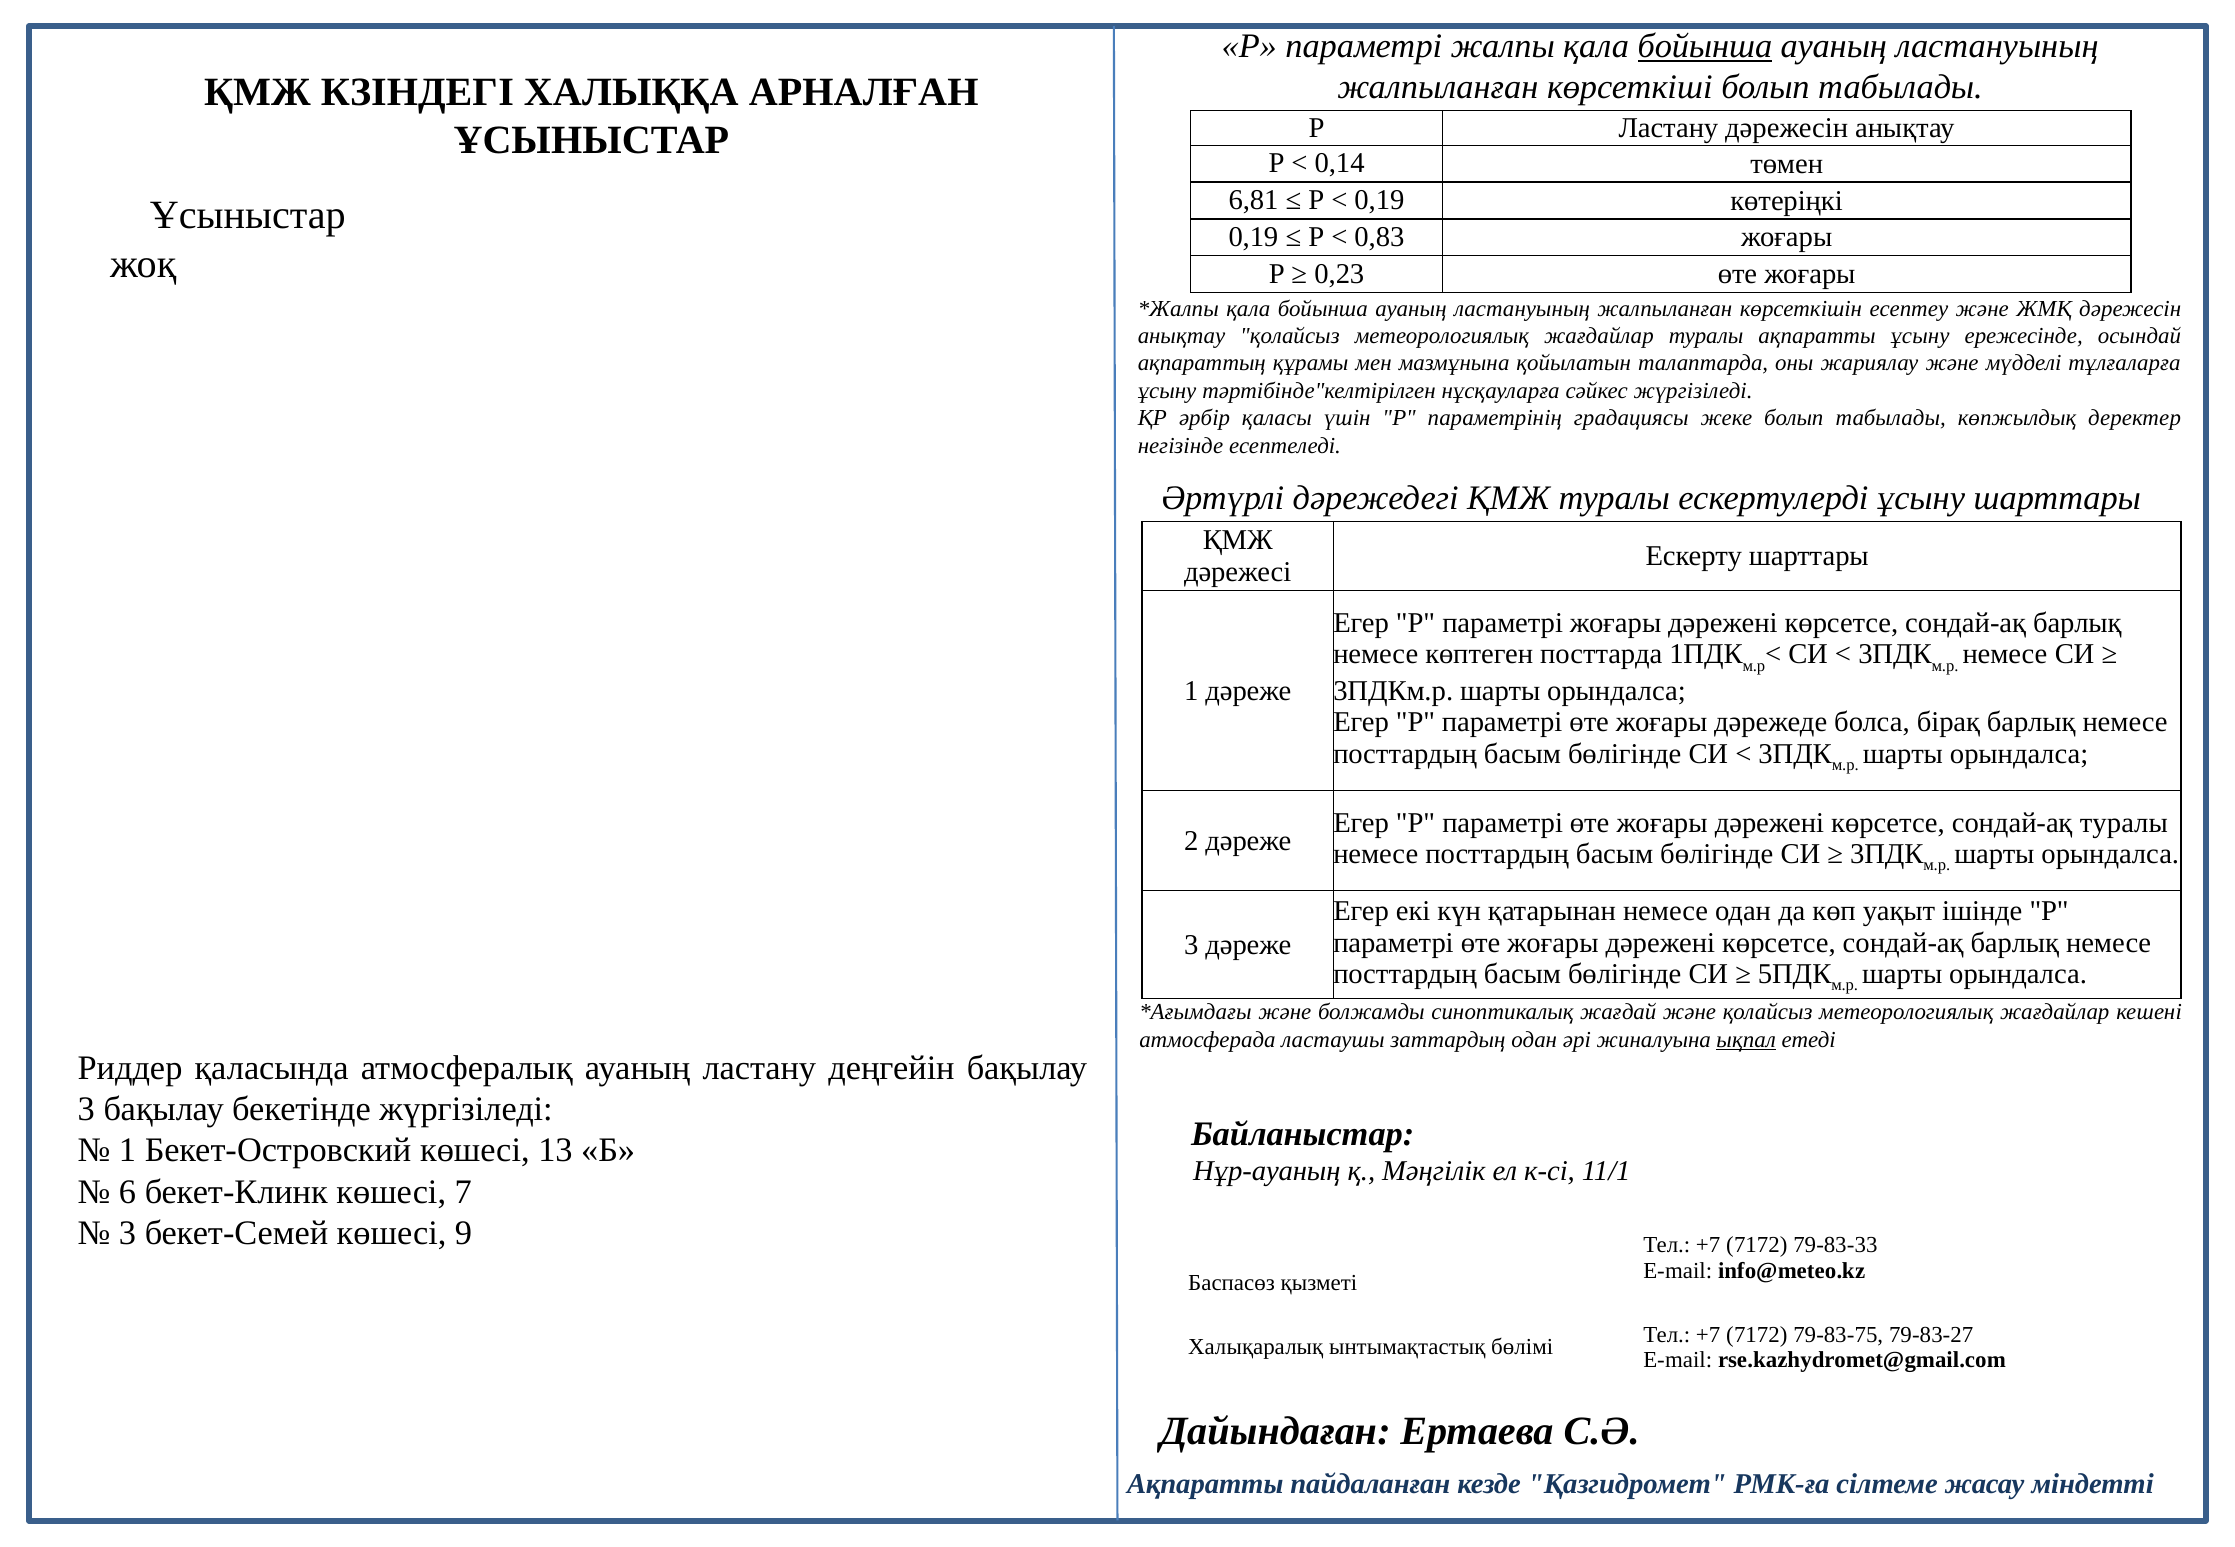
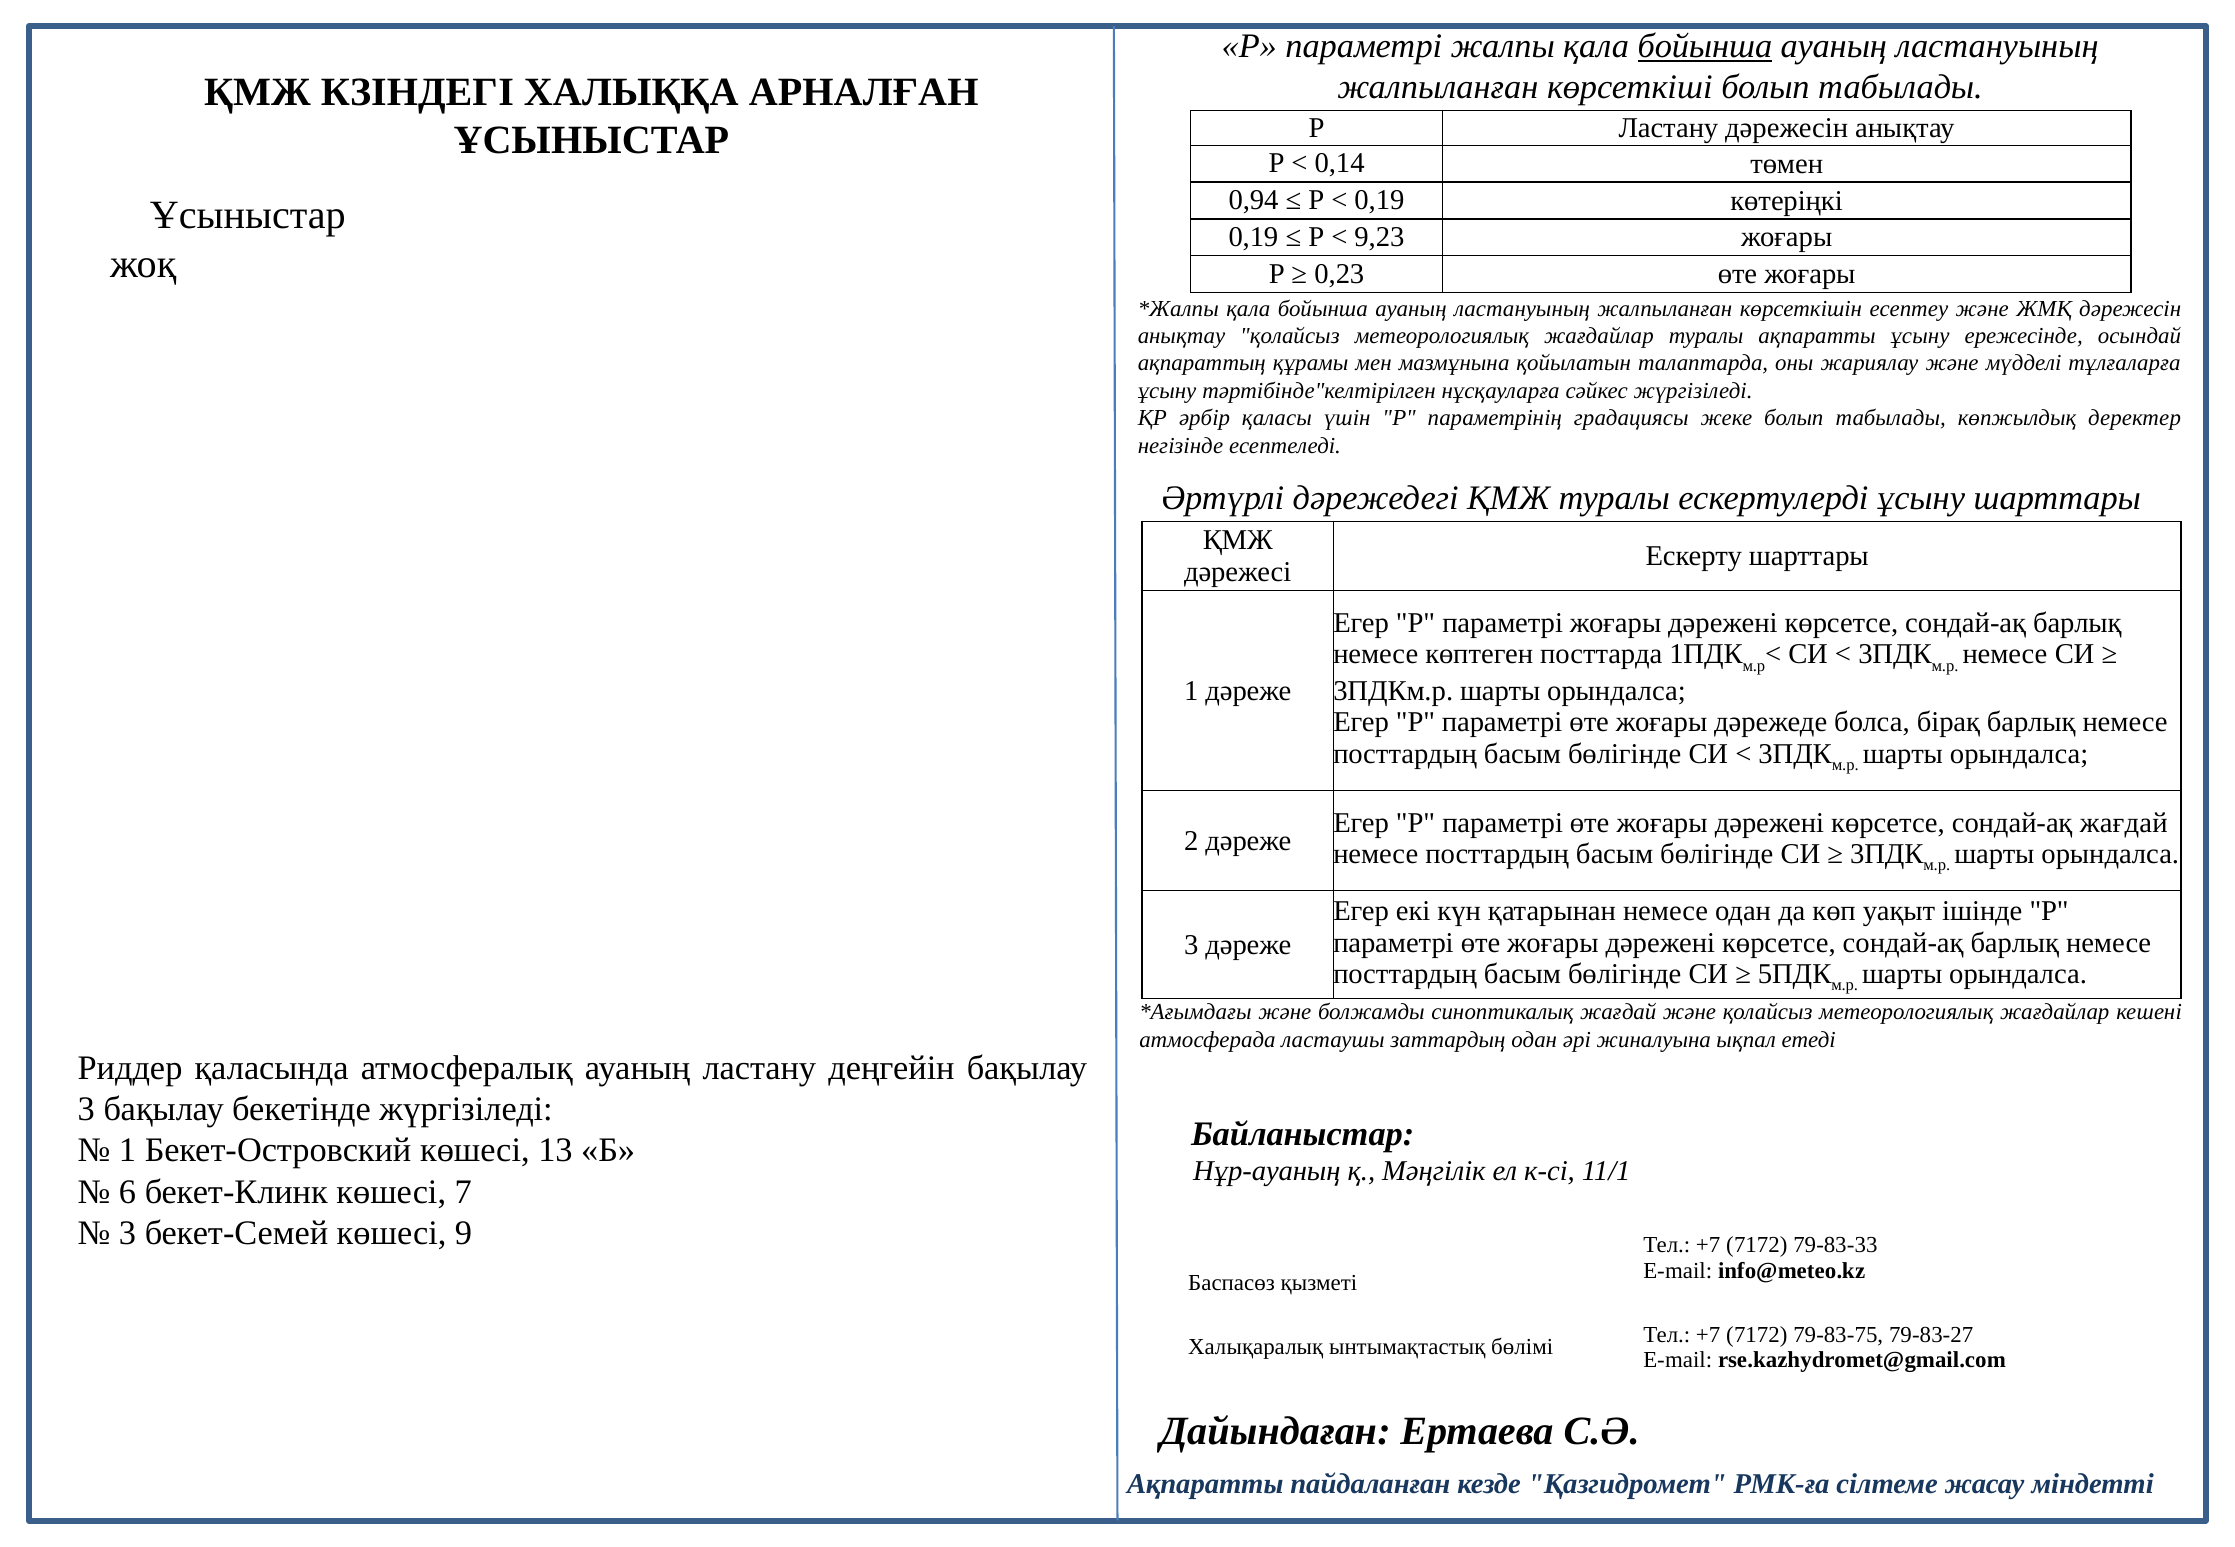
6,81: 6,81 -> 0,94
0,83: 0,83 -> 9,23
сондай-ақ туралы: туралы -> жағдай
ықпал underline: present -> none
